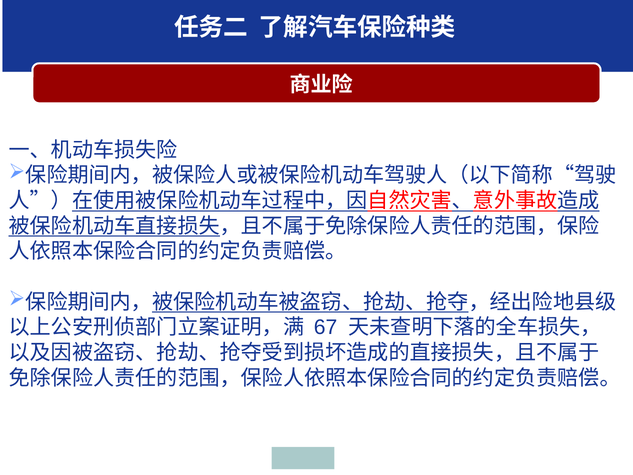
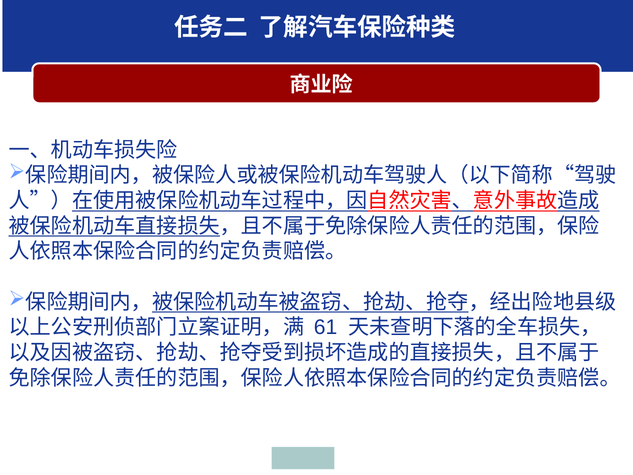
67: 67 -> 61
